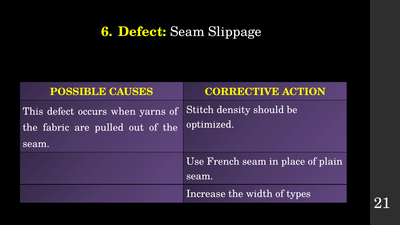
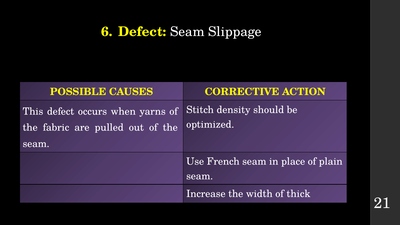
types: types -> thick
